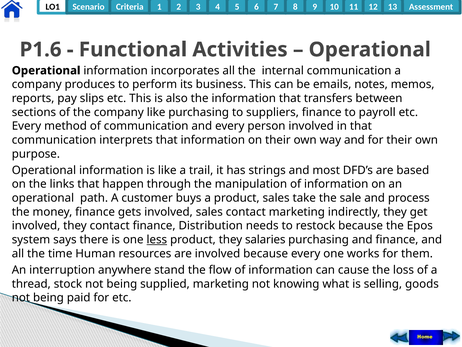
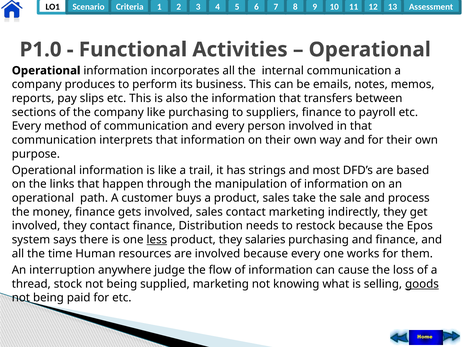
P1.6: P1.6 -> P1.0
stand: stand -> judge
goods underline: none -> present
